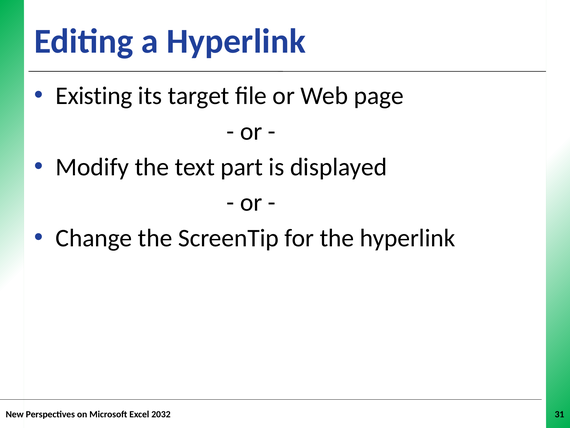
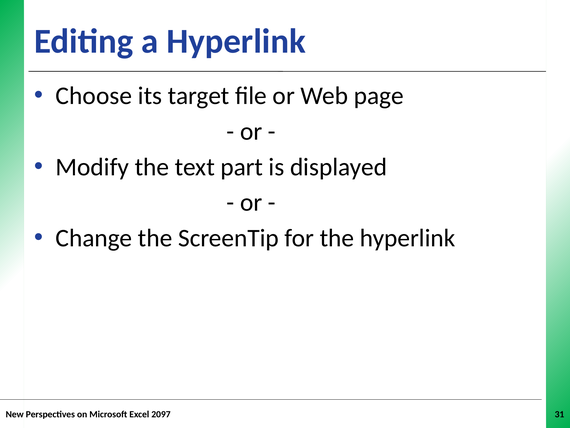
Existing: Existing -> Choose
2032: 2032 -> 2097
